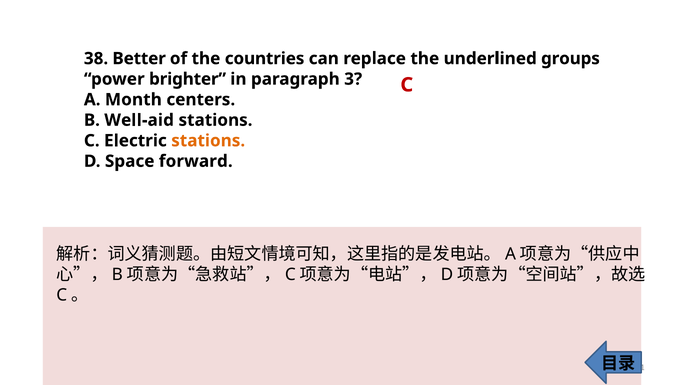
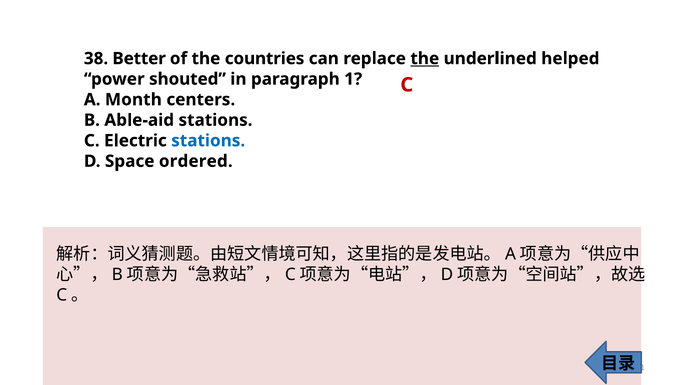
the at (425, 58) underline: none -> present
groups: groups -> helped
brighter: brighter -> shouted
3: 3 -> 1
Well-aid: Well-aid -> Able-aid
stations at (208, 141) colour: orange -> blue
forward: forward -> ordered
